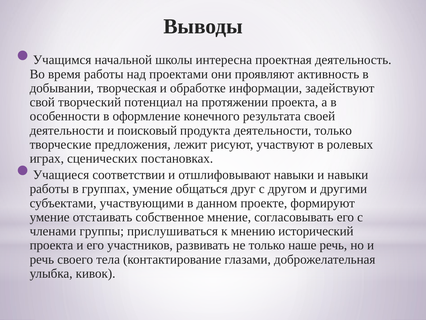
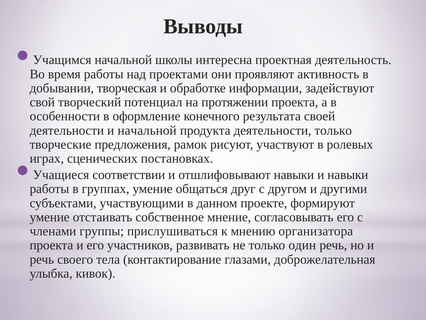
и поисковый: поисковый -> начальной
лежит: лежит -> рамок
исторический: исторический -> организатора
наше: наше -> один
